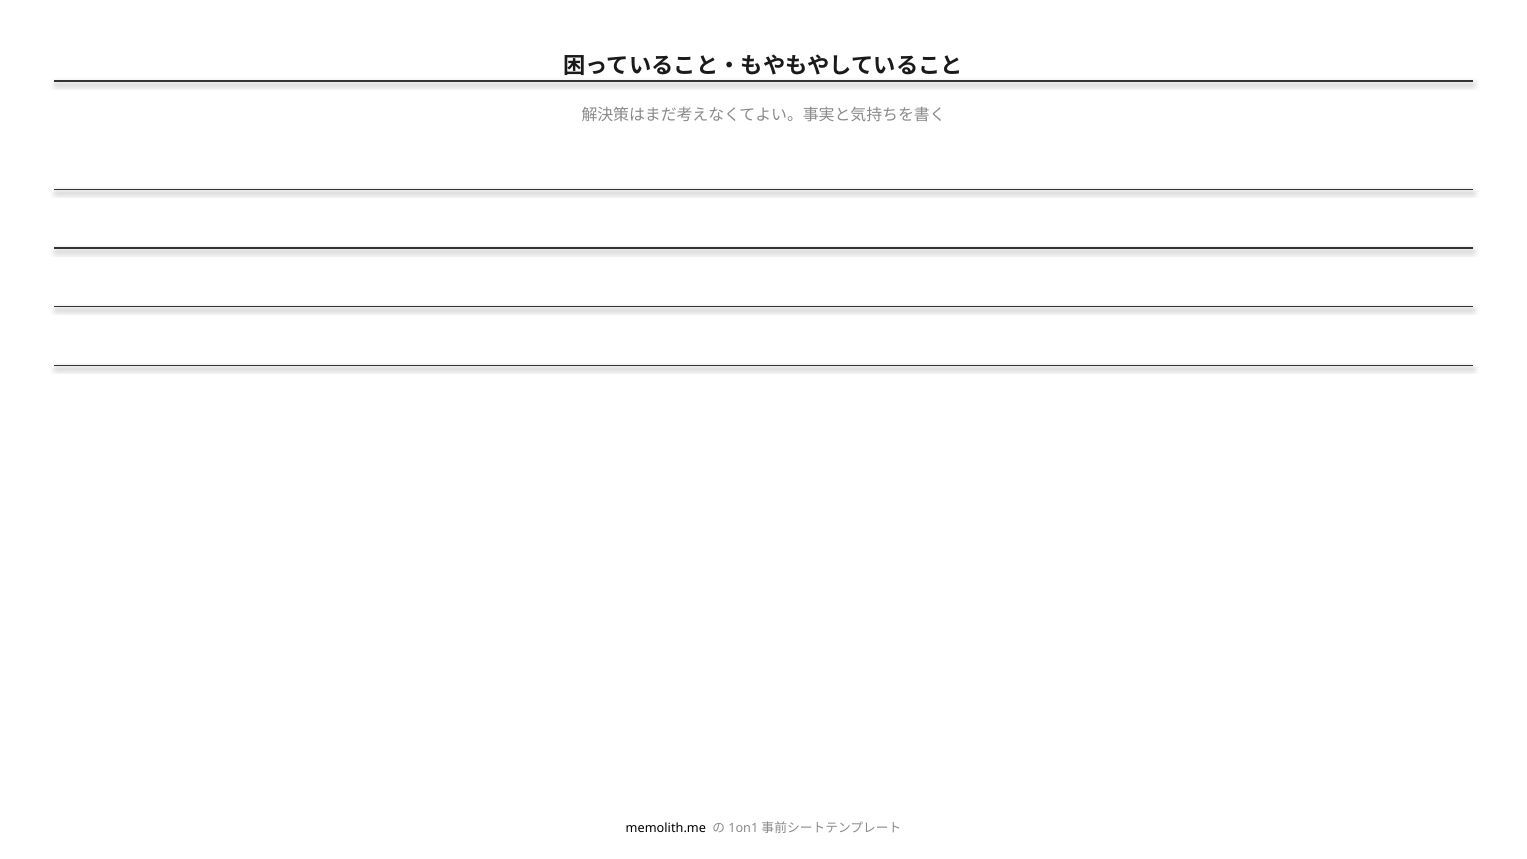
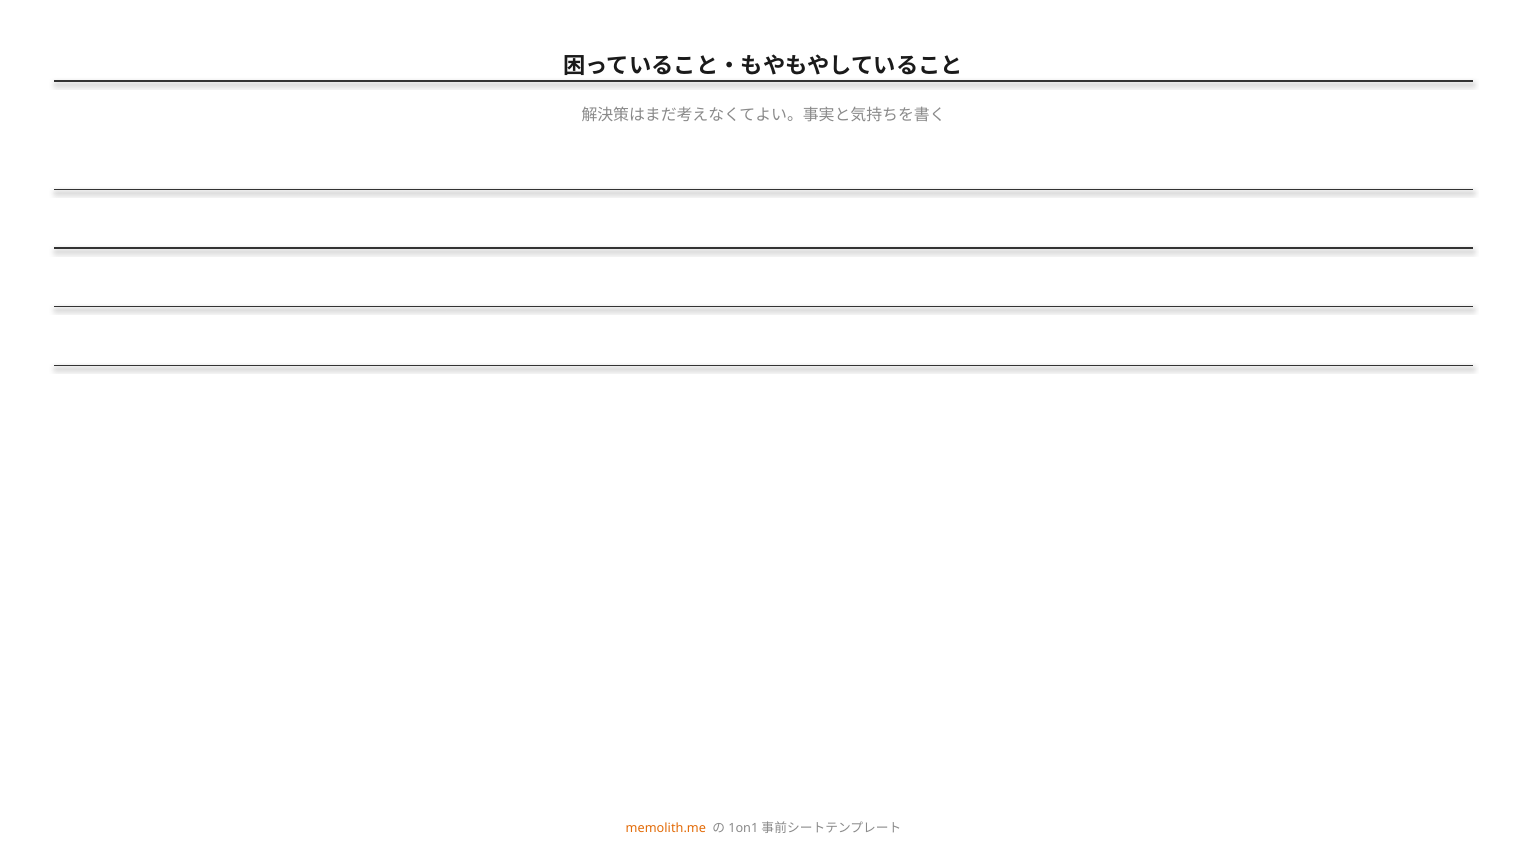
memolith.me colour: black -> orange
